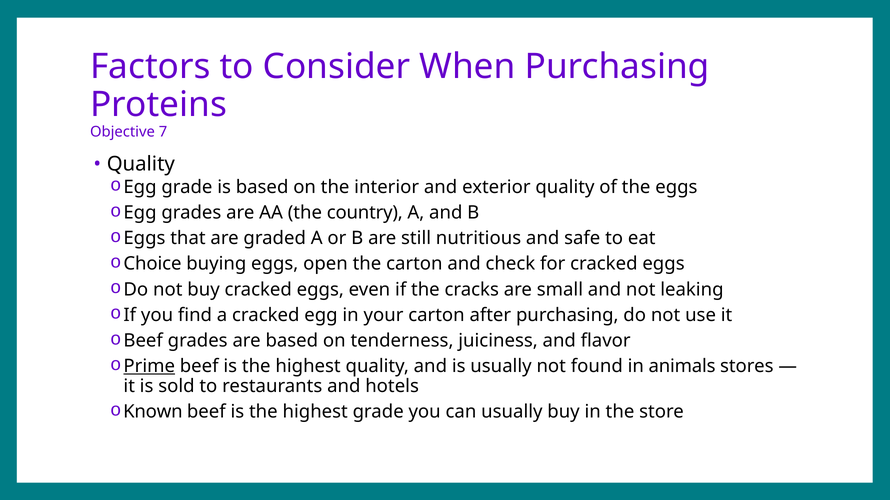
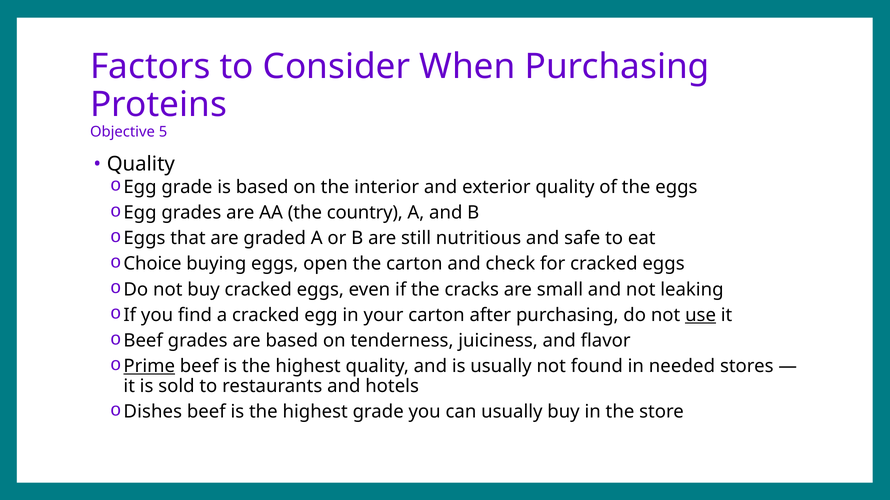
7: 7 -> 5
use underline: none -> present
animals: animals -> needed
Known: Known -> Dishes
